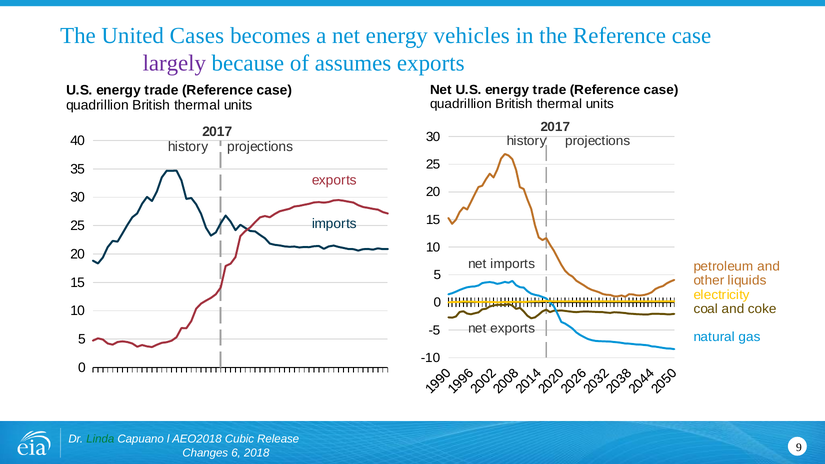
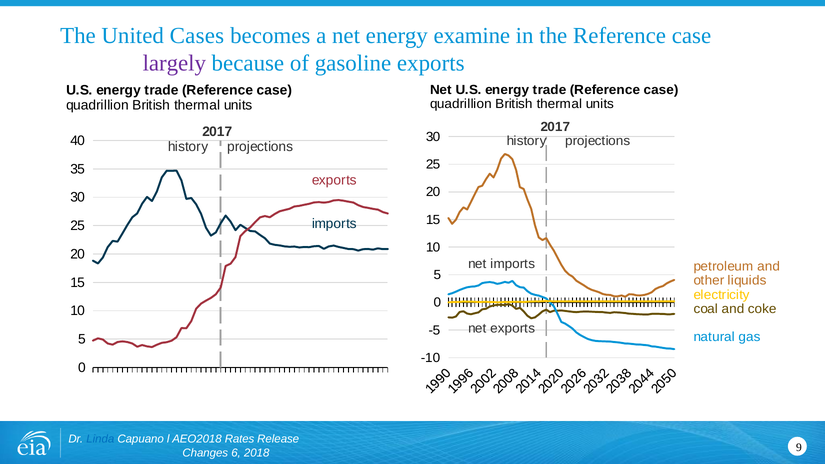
vehicles: vehicles -> examine
assumes: assumes -> gasoline
Linda colour: green -> blue
Cubic: Cubic -> Rates
